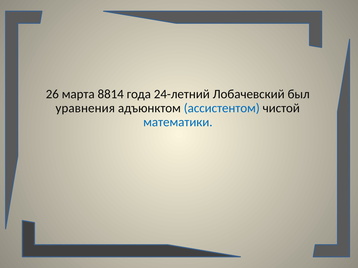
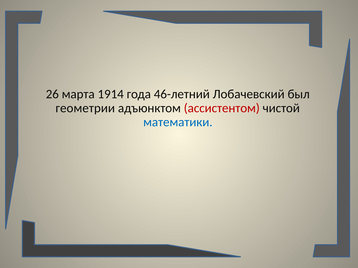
8814: 8814 -> 1914
24-летний: 24-летний -> 46-летний
уравнения: уравнения -> геометрии
ассистентом colour: blue -> red
